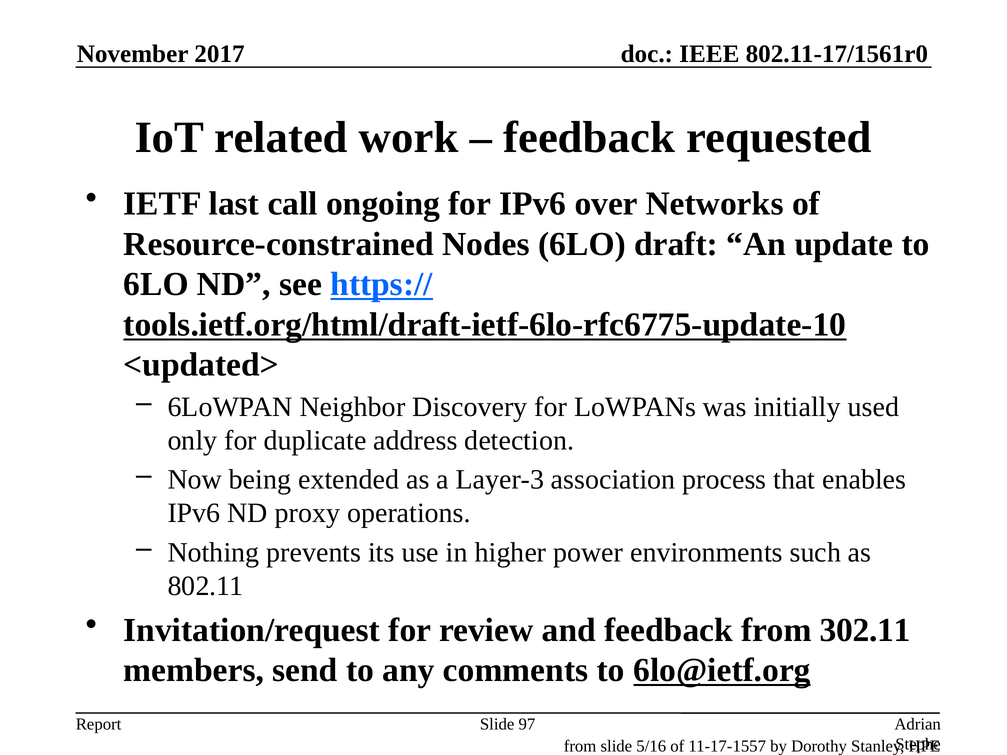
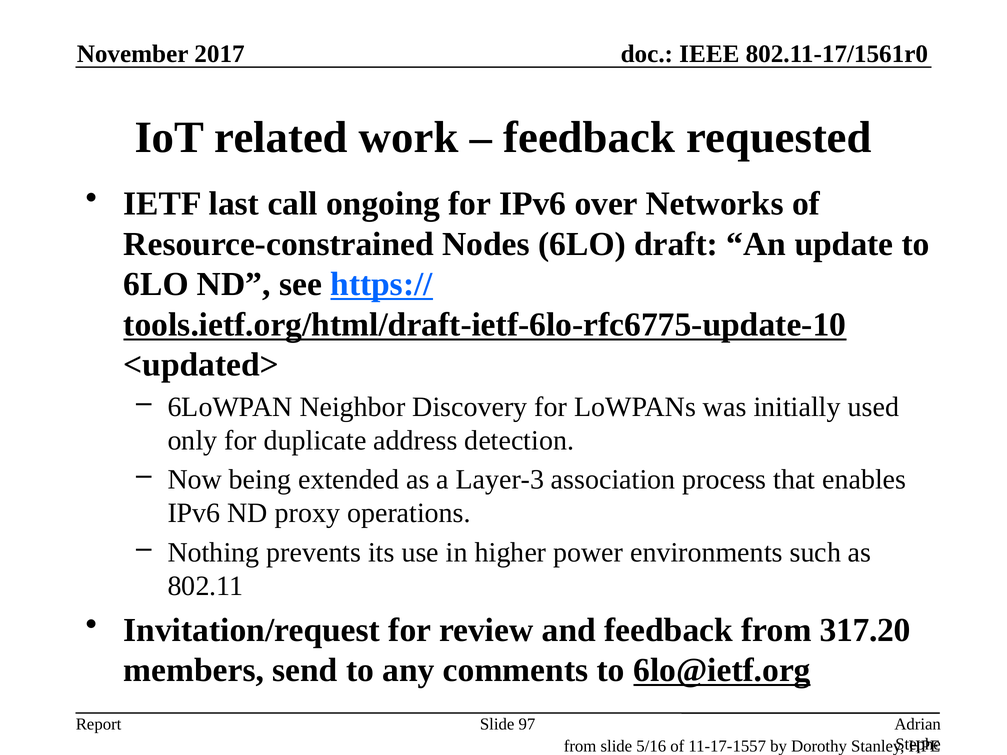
302.11: 302.11 -> 317.20
